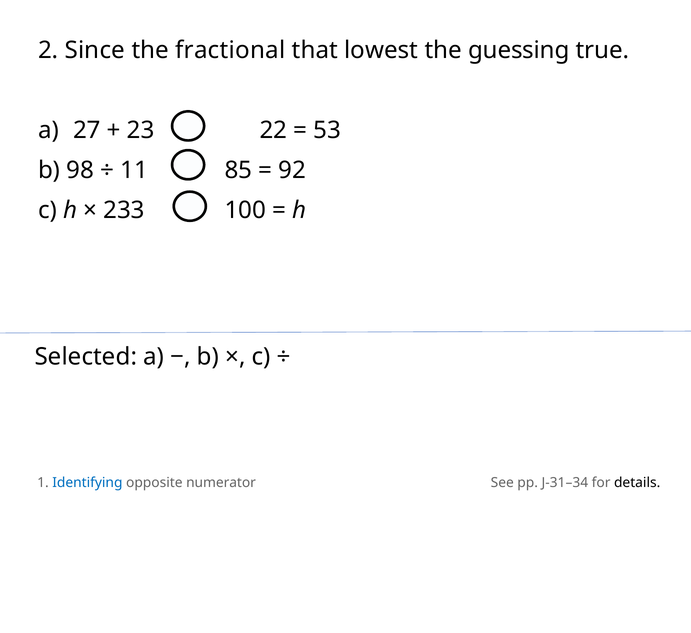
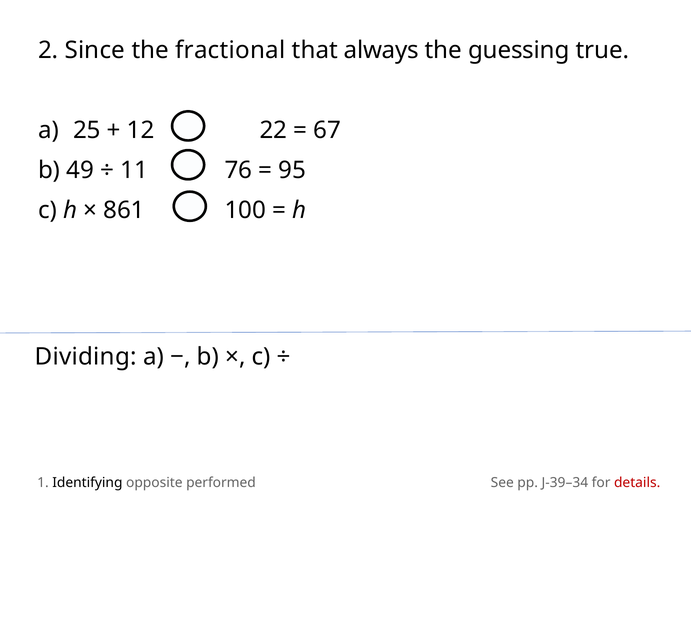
lowest: lowest -> always
27: 27 -> 25
23: 23 -> 12
53: 53 -> 67
98: 98 -> 49
85: 85 -> 76
92: 92 -> 95
233: 233 -> 861
Selected: Selected -> Dividing
Identifying colour: blue -> black
numerator: numerator -> performed
J-31–34: J-31–34 -> J-39–34
details colour: black -> red
